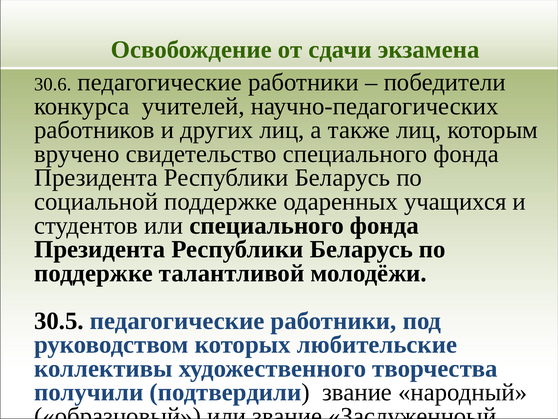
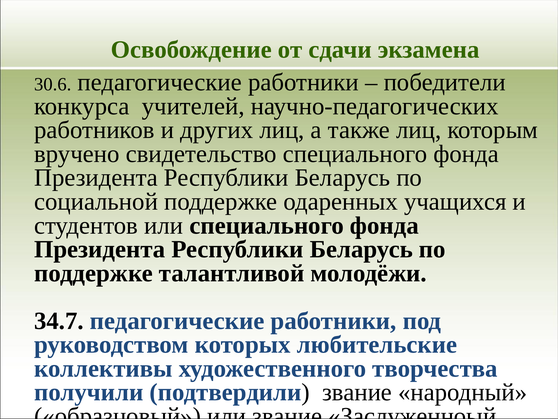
30.5: 30.5 -> 34.7
